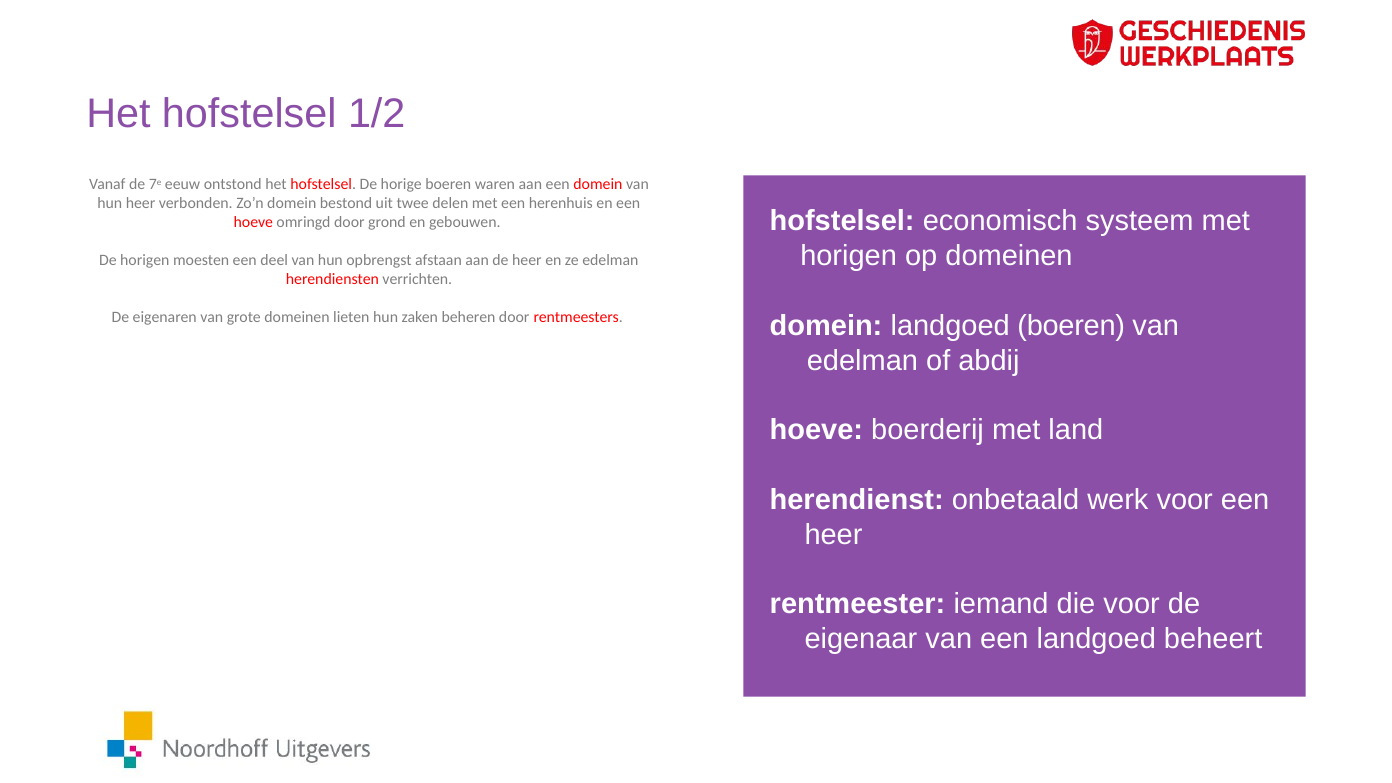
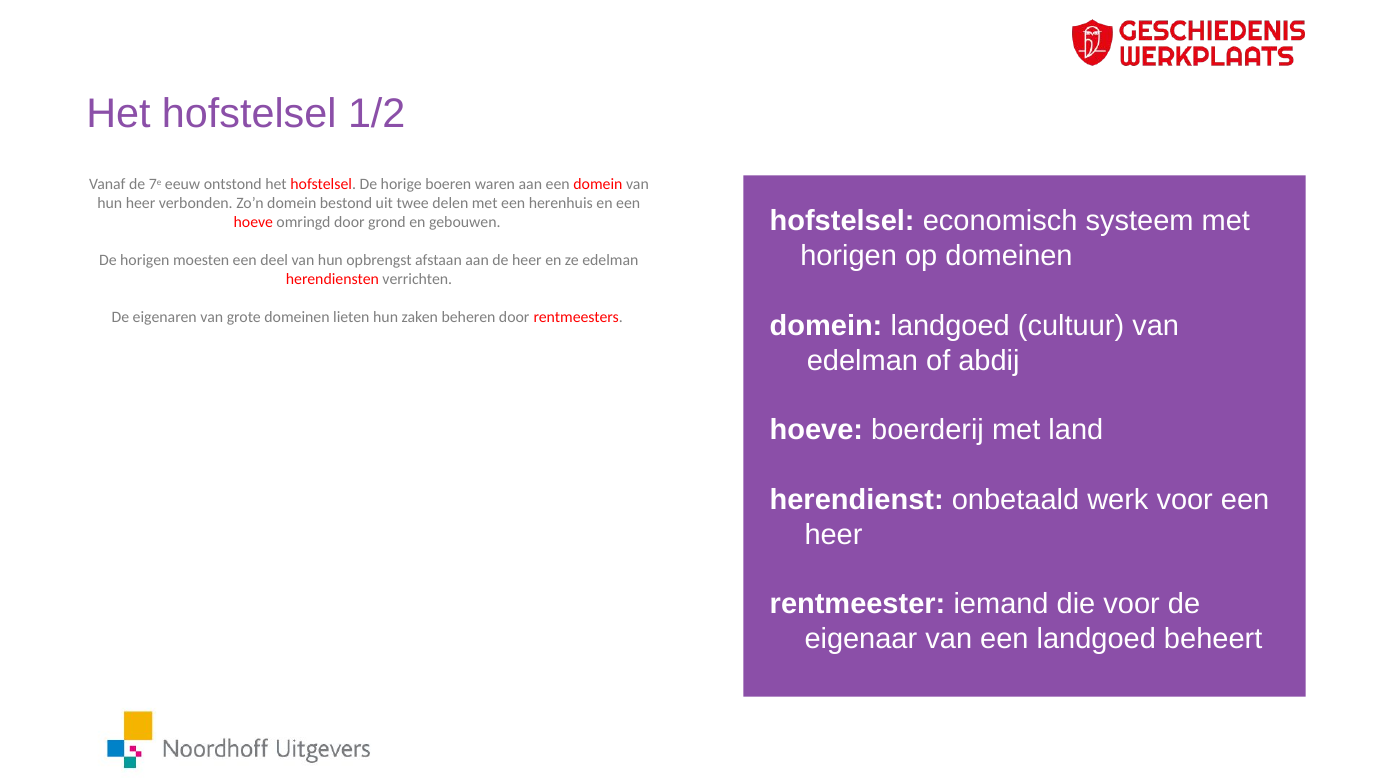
landgoed boeren: boeren -> cultuur
